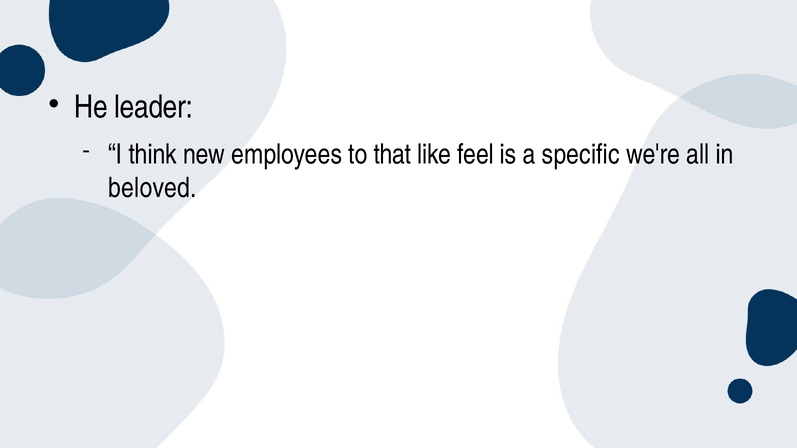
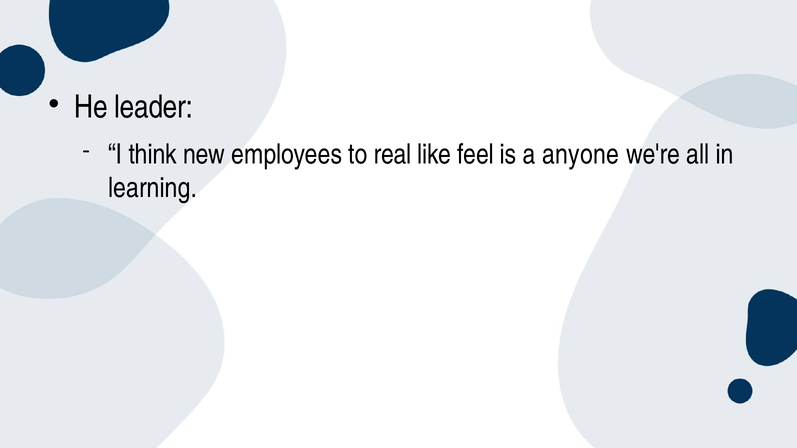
that: that -> real
specific: specific -> anyone
beloved: beloved -> learning
